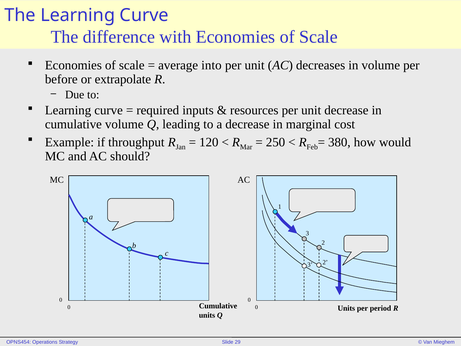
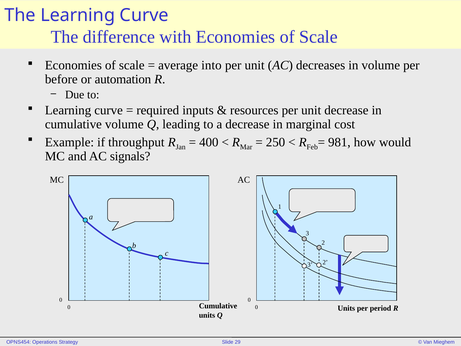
extrapolate: extrapolate -> automation
120: 120 -> 400
380: 380 -> 981
should: should -> signals
